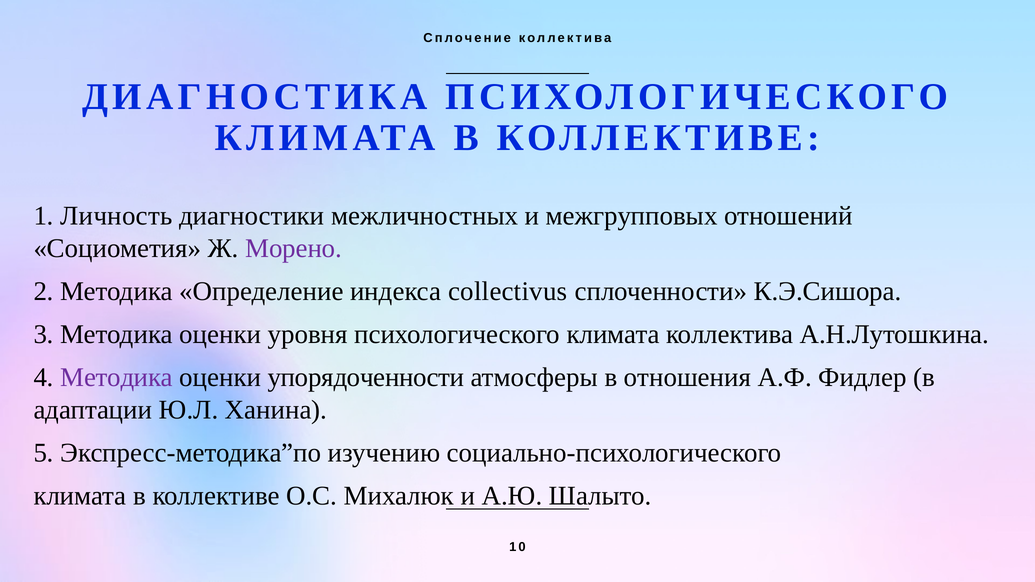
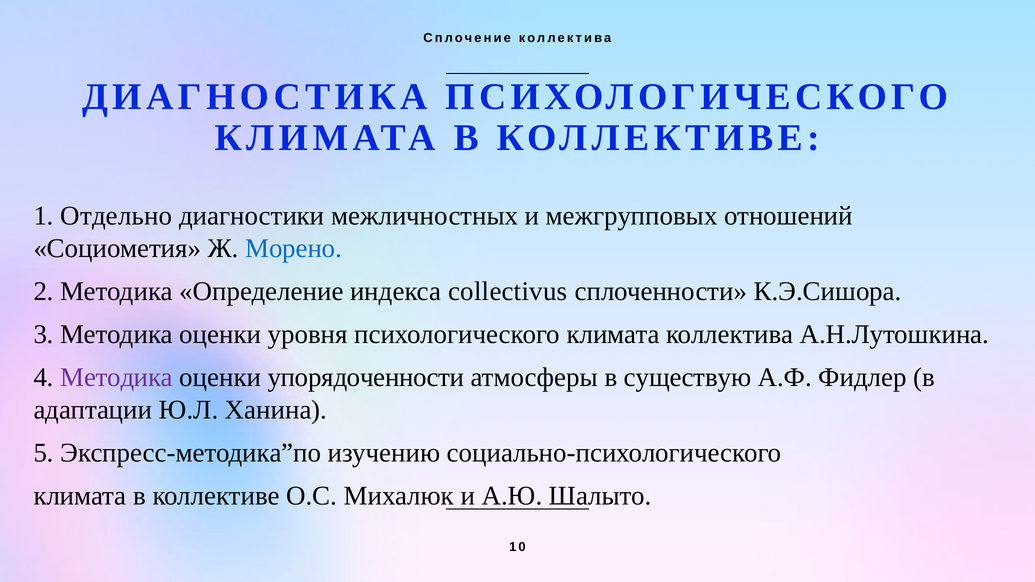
Личность: Личность -> Отдельно
Морено colour: purple -> blue
отношения: отношения -> существую
